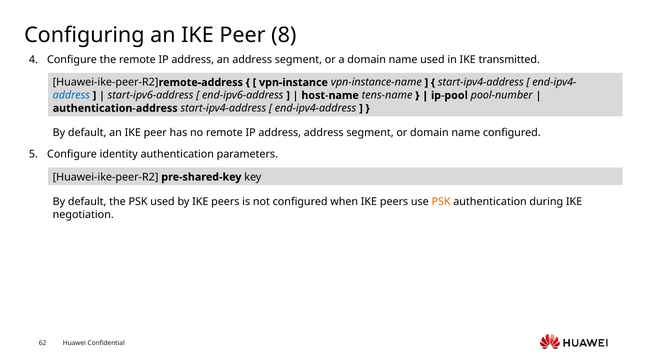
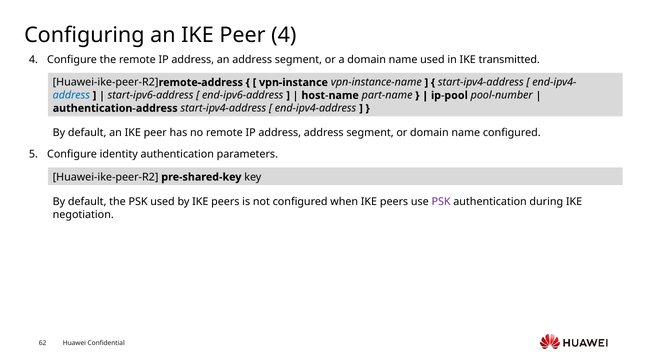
Peer 8: 8 -> 4
tens-name: tens-name -> part-name
PSK at (441, 202) colour: orange -> purple
